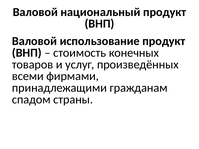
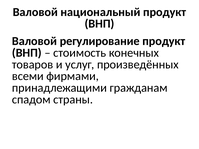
использование: использование -> регулирование
